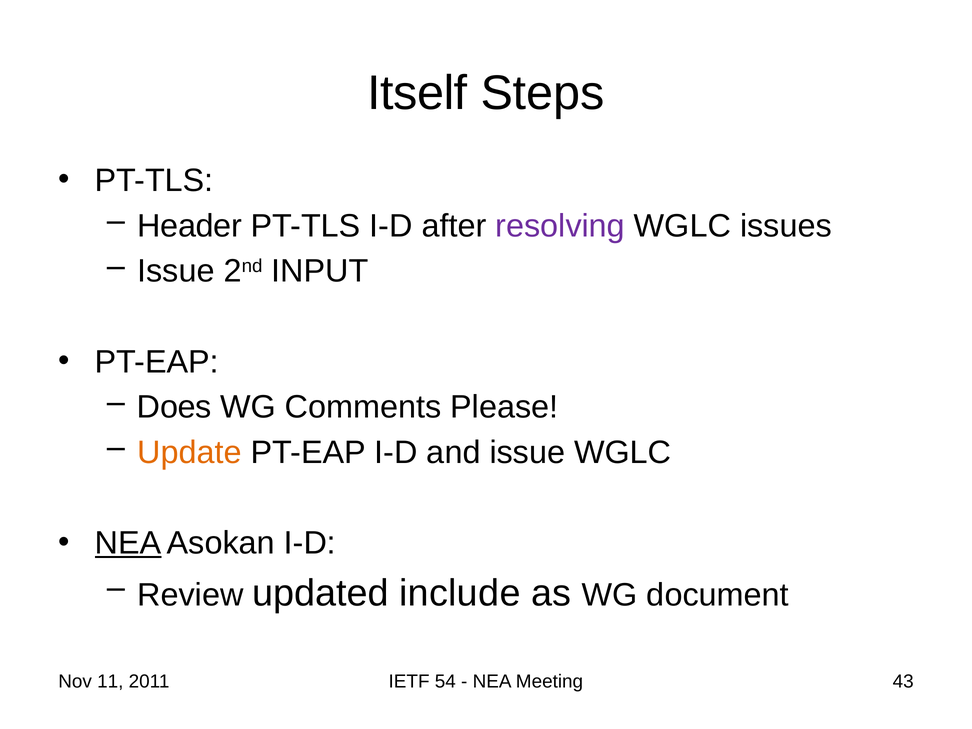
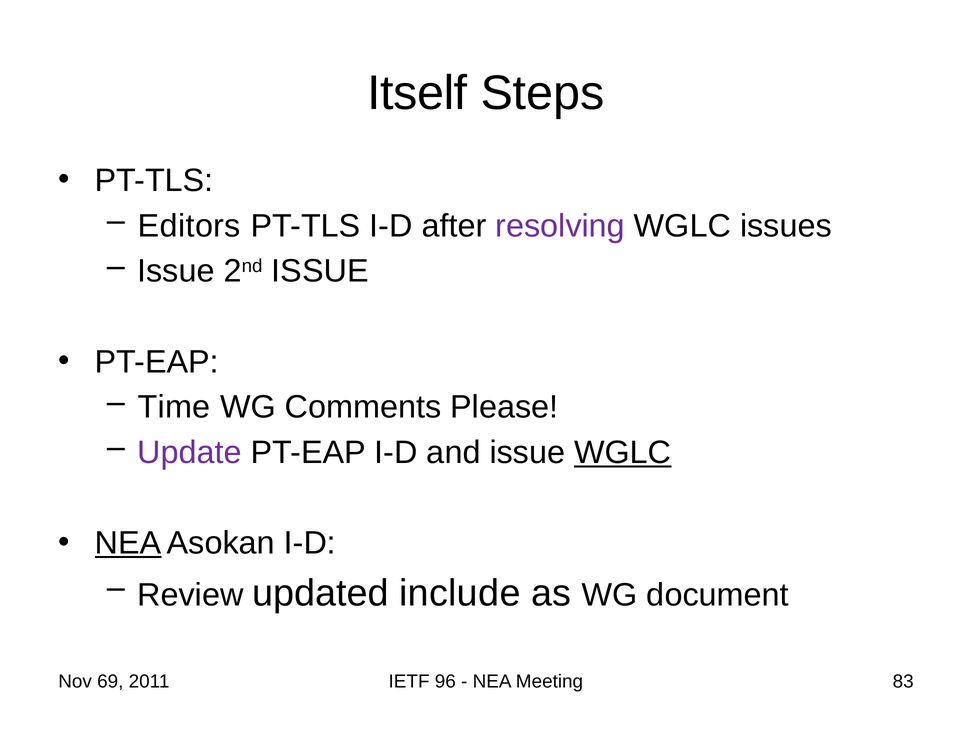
Header: Header -> Editors
2nd INPUT: INPUT -> ISSUE
Does: Does -> Time
Update colour: orange -> purple
WGLC at (623, 453) underline: none -> present
11: 11 -> 69
54: 54 -> 96
43: 43 -> 83
